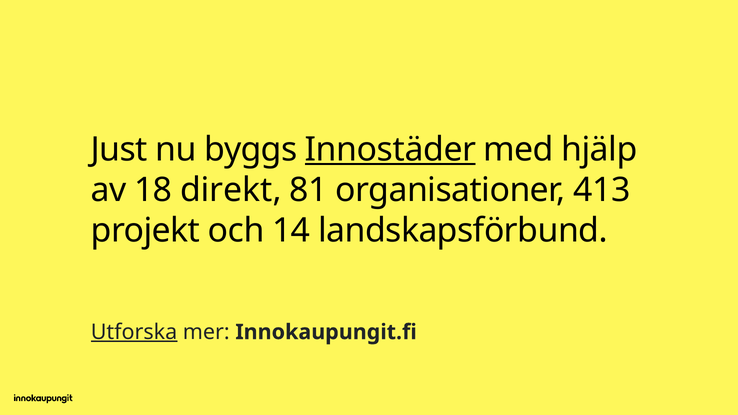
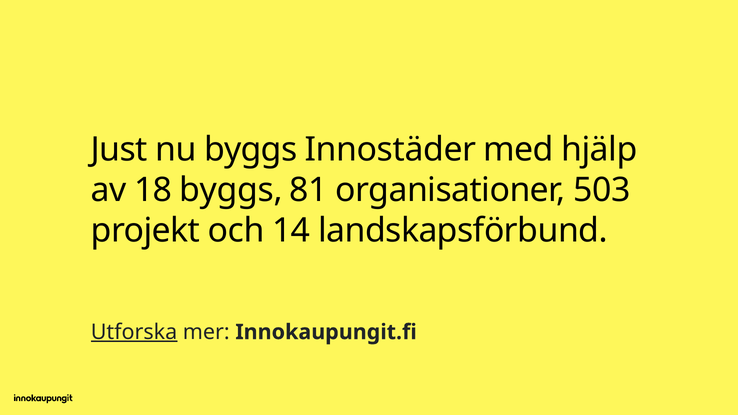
Innostäder underline: present -> none
18 direkt: direkt -> byggs
413: 413 -> 503
